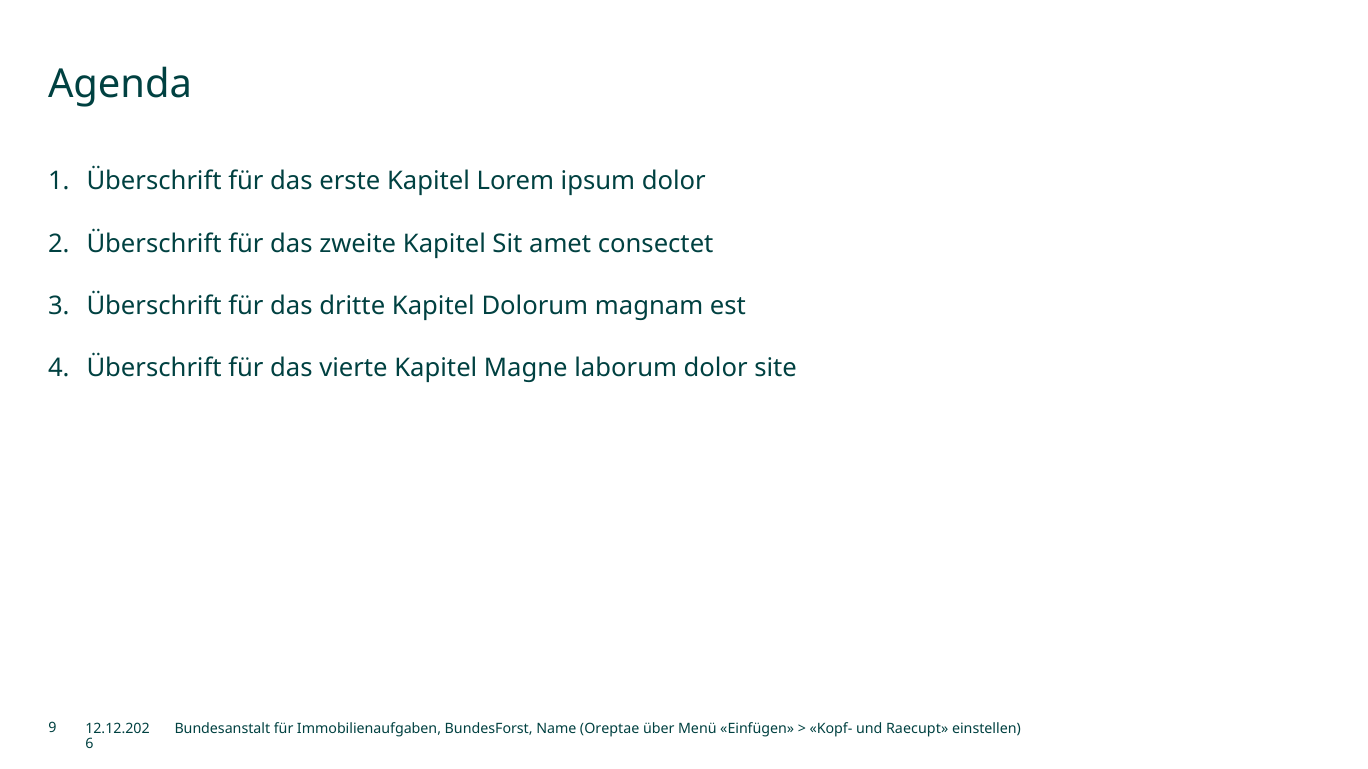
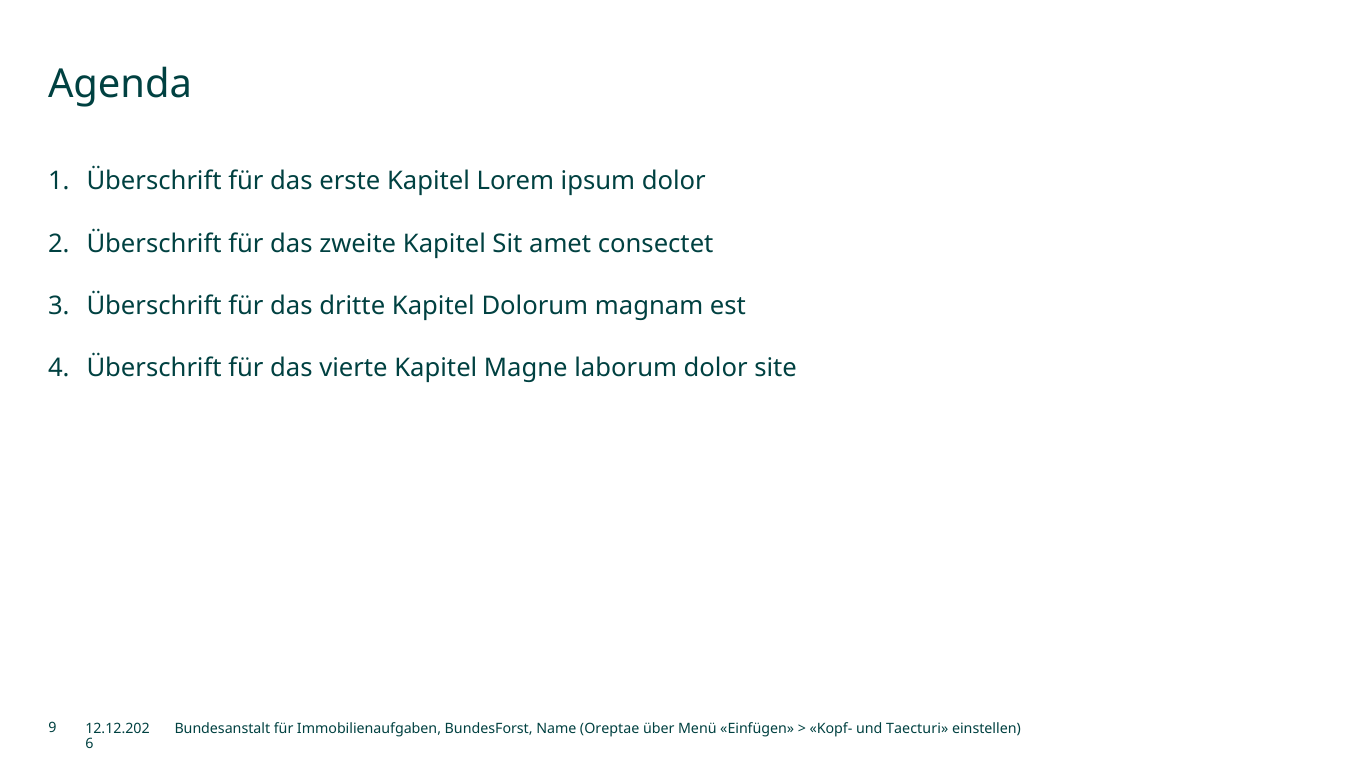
Raecupt: Raecupt -> Taecturi
